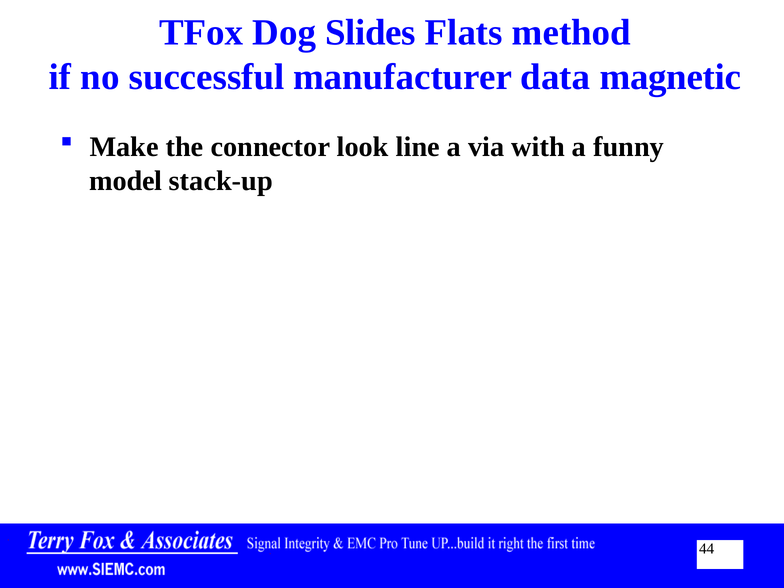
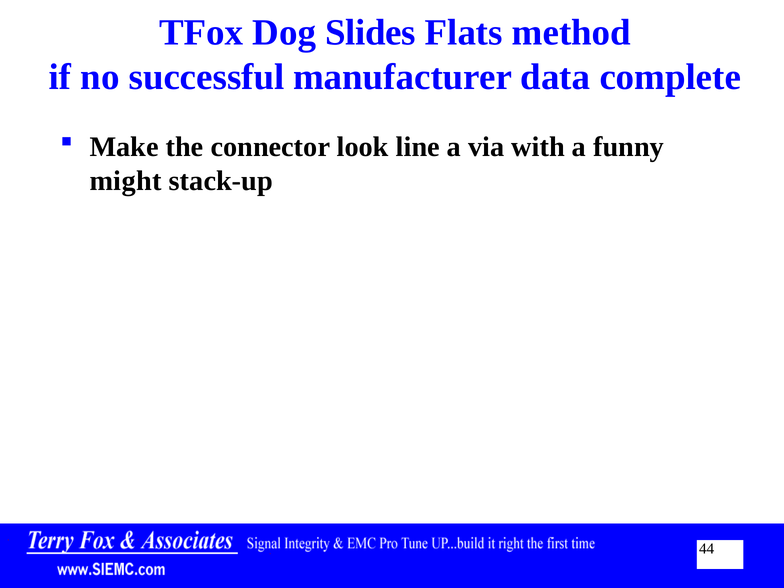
magnetic: magnetic -> complete
model: model -> might
